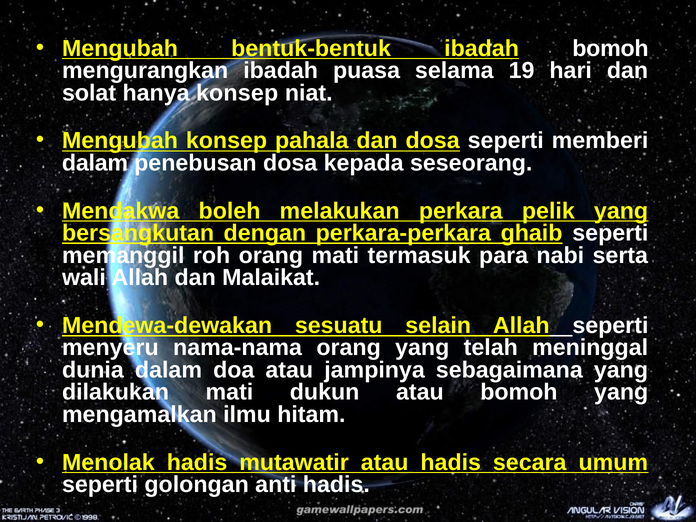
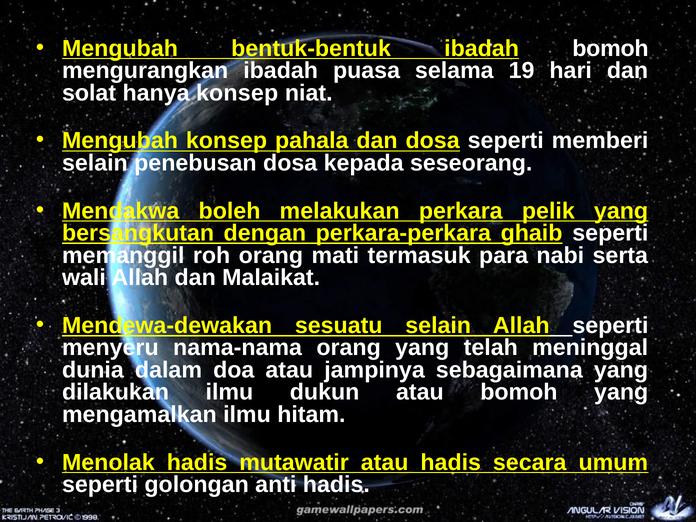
dalam at (95, 163): dalam -> selain
dilakukan mati: mati -> ilmu
